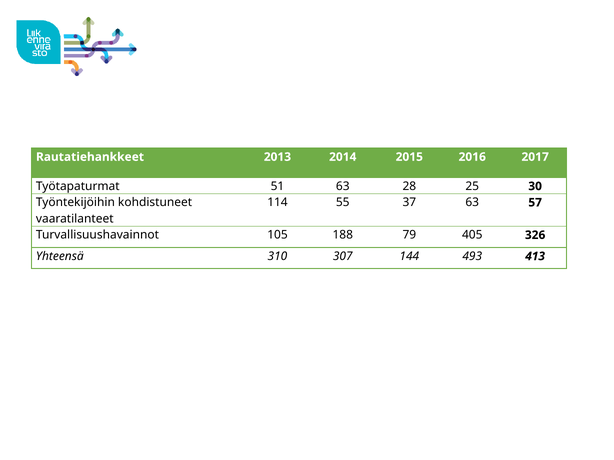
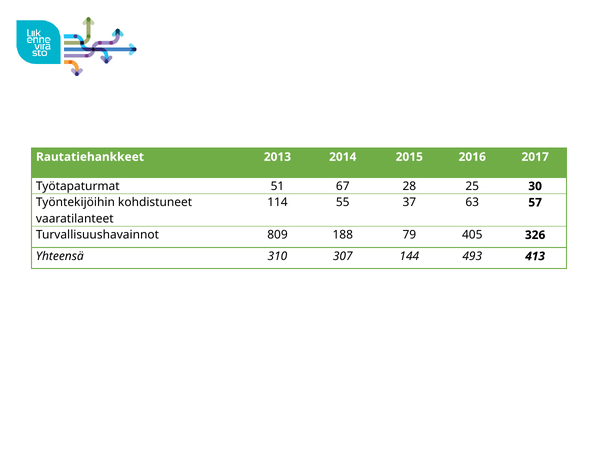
51 63: 63 -> 67
105: 105 -> 809
